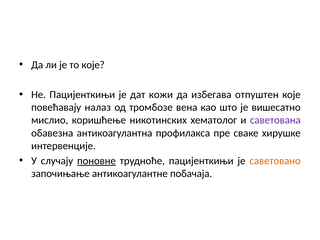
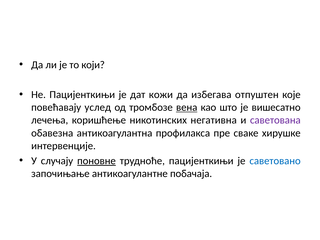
то које: које -> који
налаз: налаз -> услед
вена underline: none -> present
мислио: мислио -> лечења
хематолог: хематолог -> негативна
саветовано colour: orange -> blue
